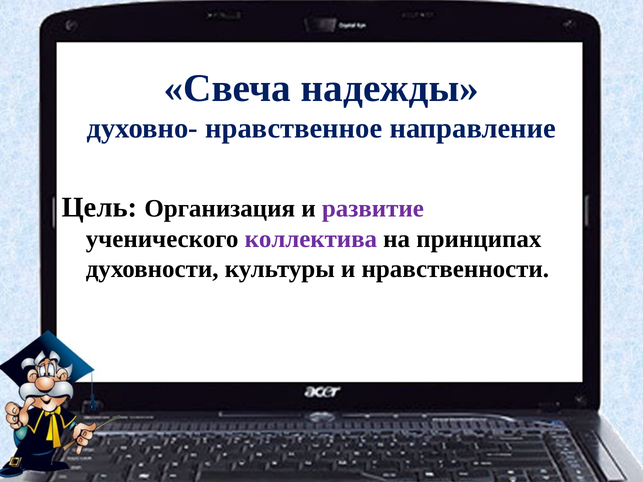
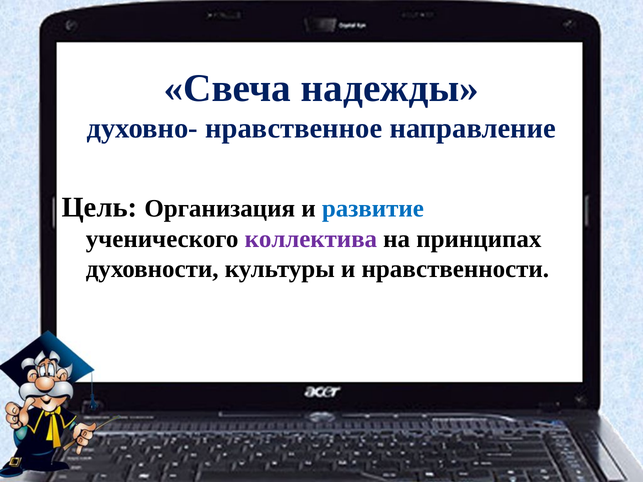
развитие colour: purple -> blue
